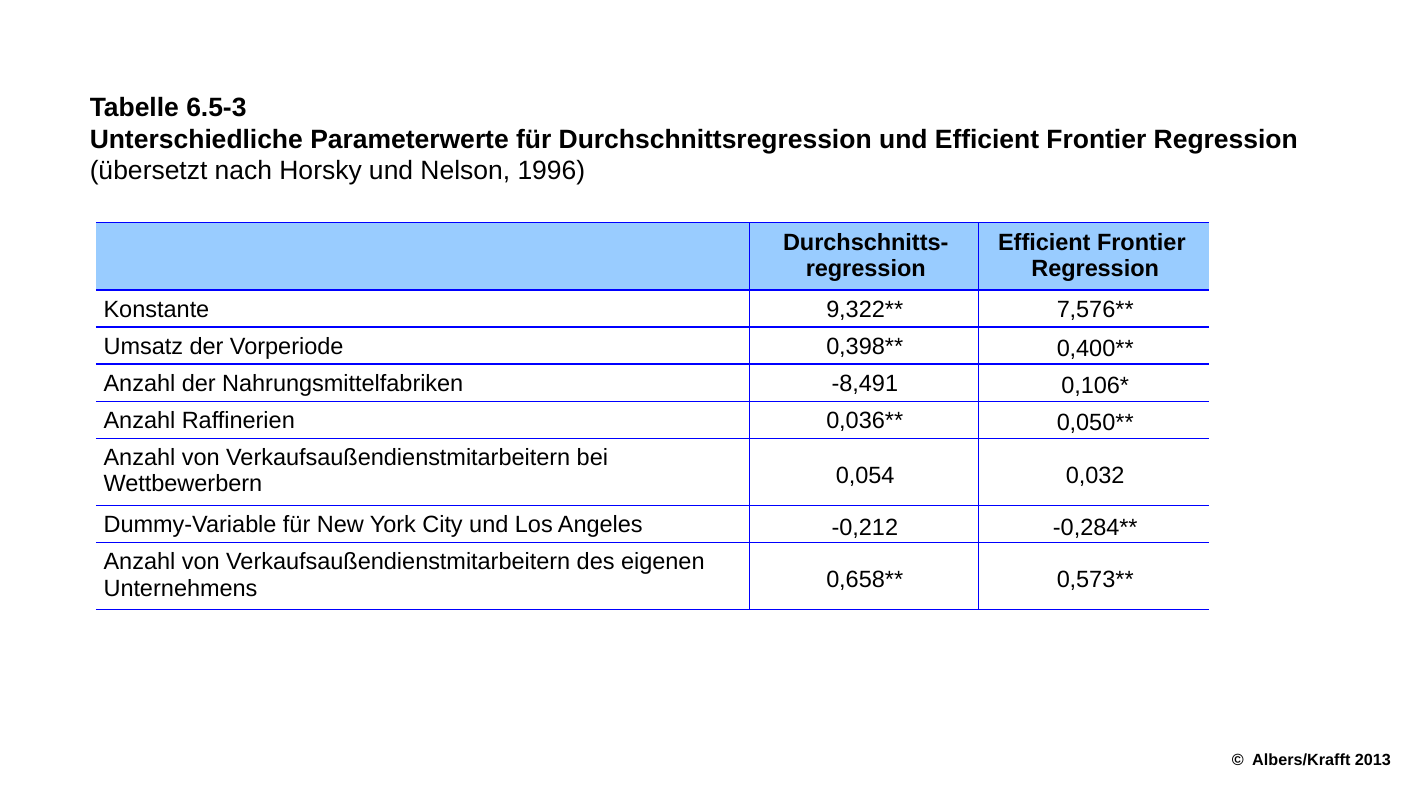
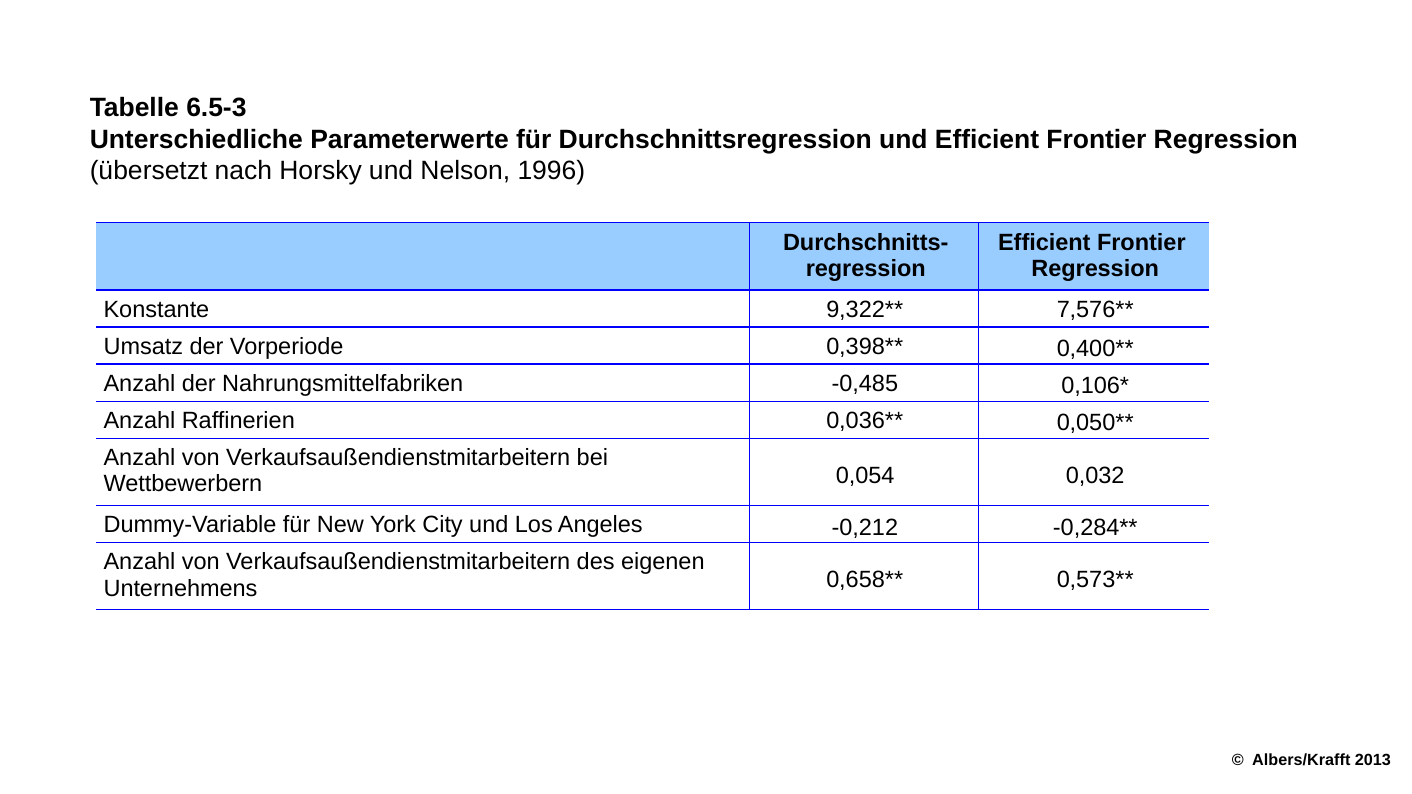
-8,491: -8,491 -> -0,485
